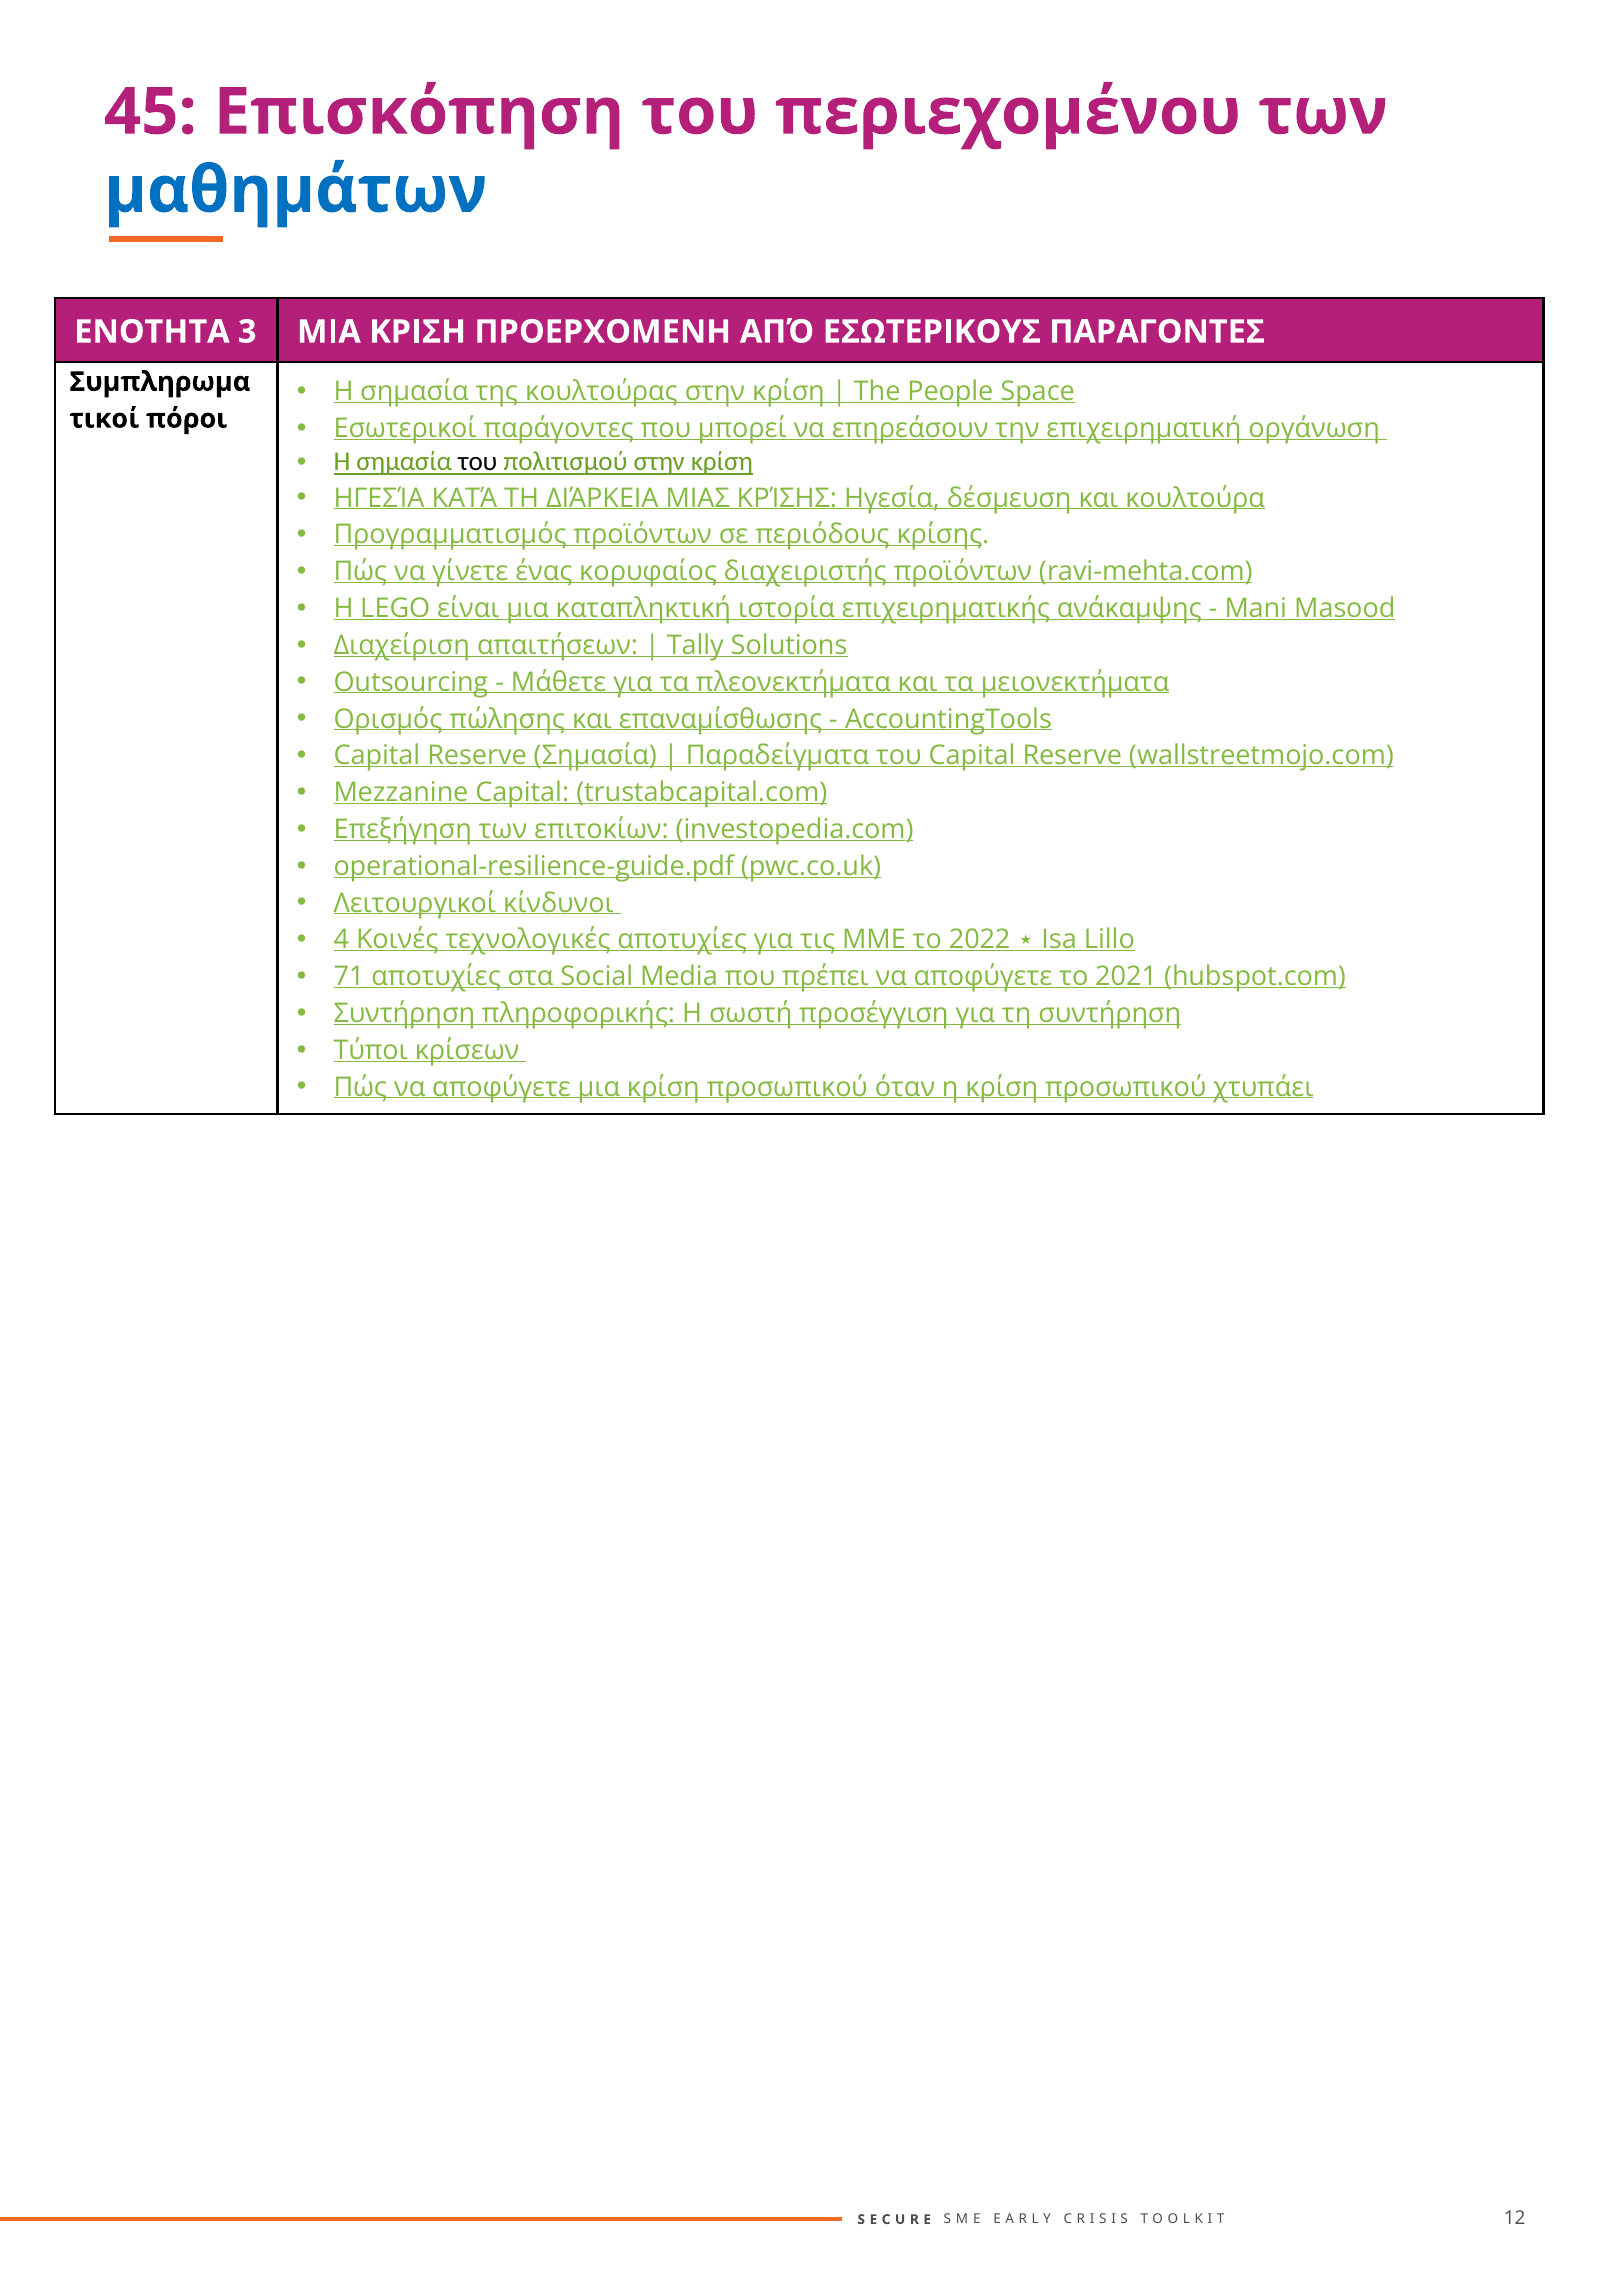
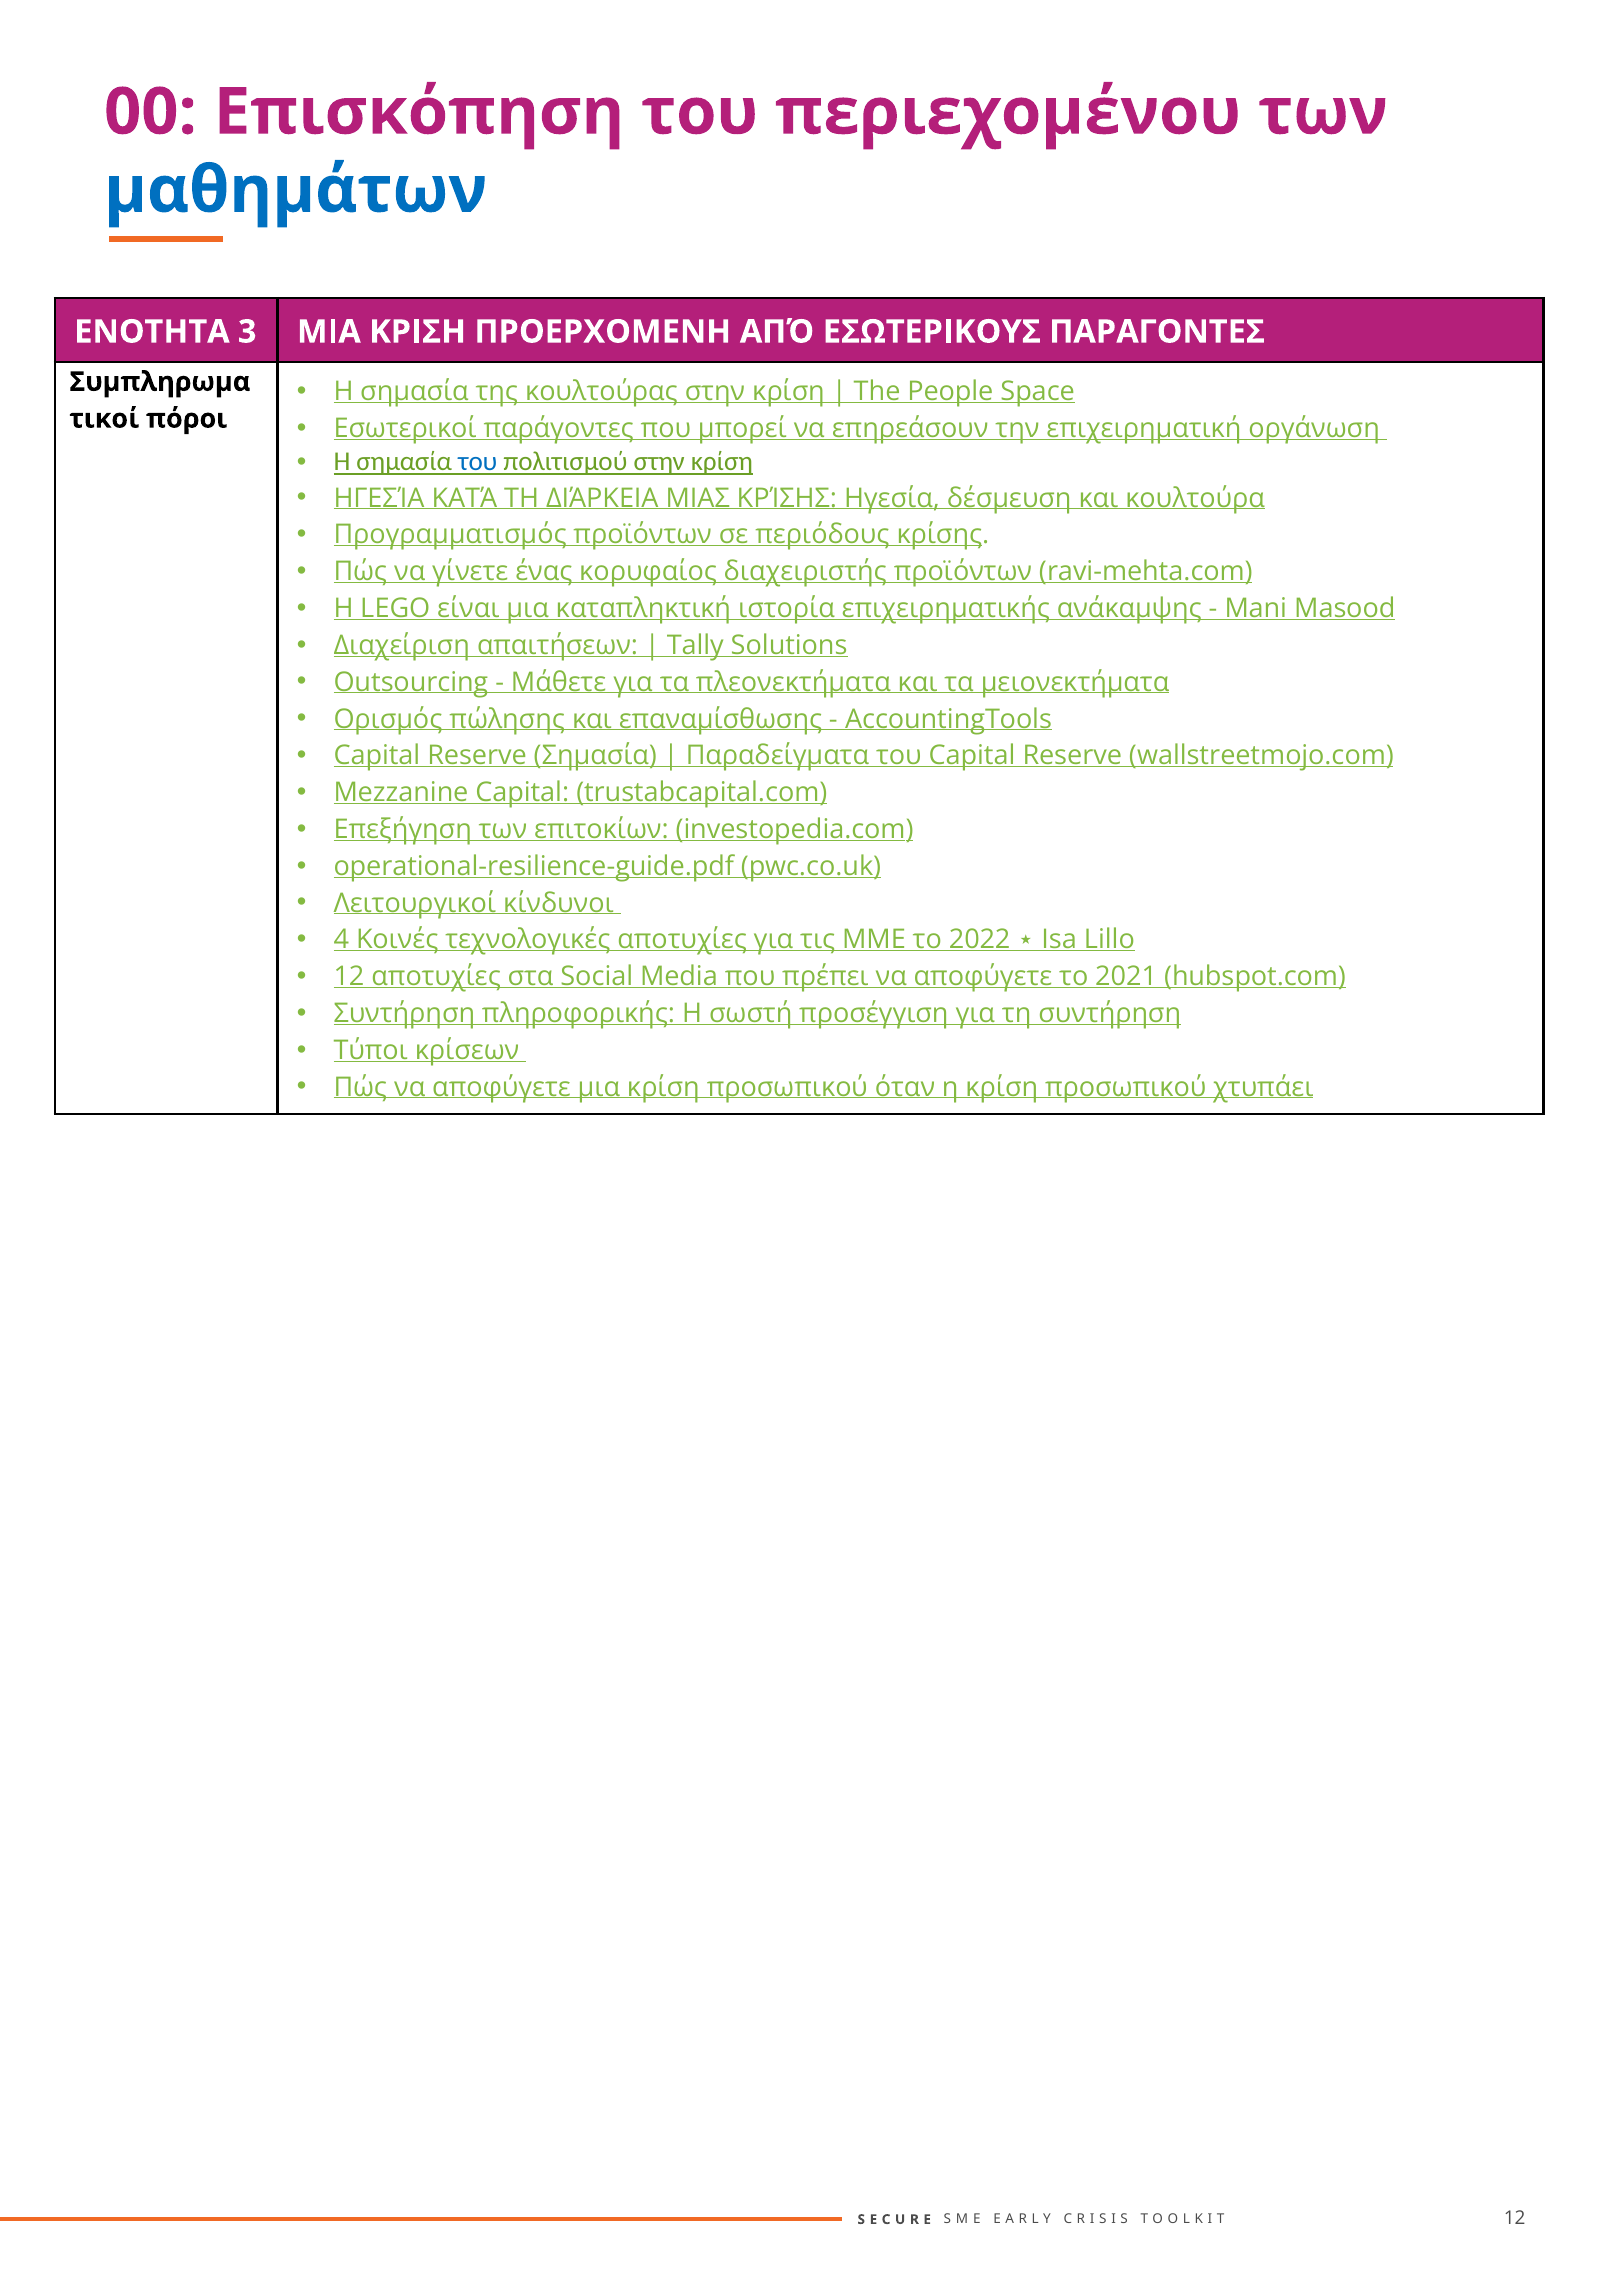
45: 45 -> 00
του at (478, 462) colour: black -> blue
71 at (349, 977): 71 -> 12
